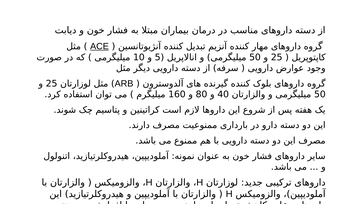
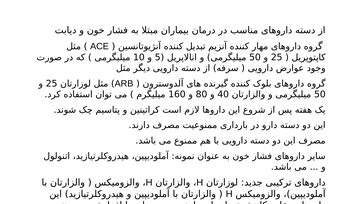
ACE underline: present -> none
